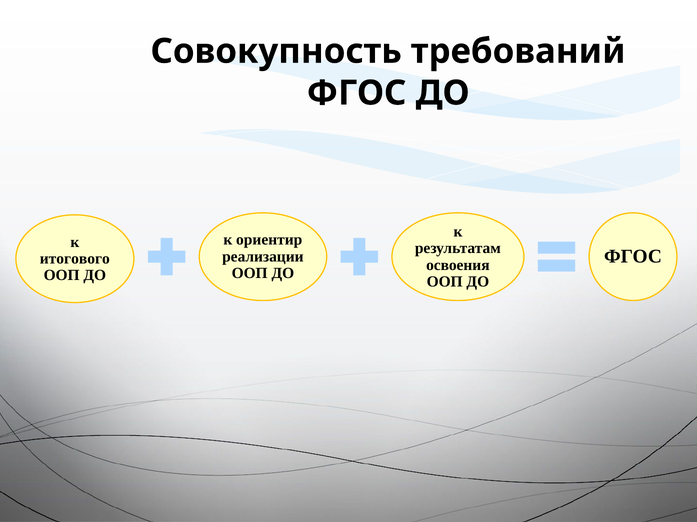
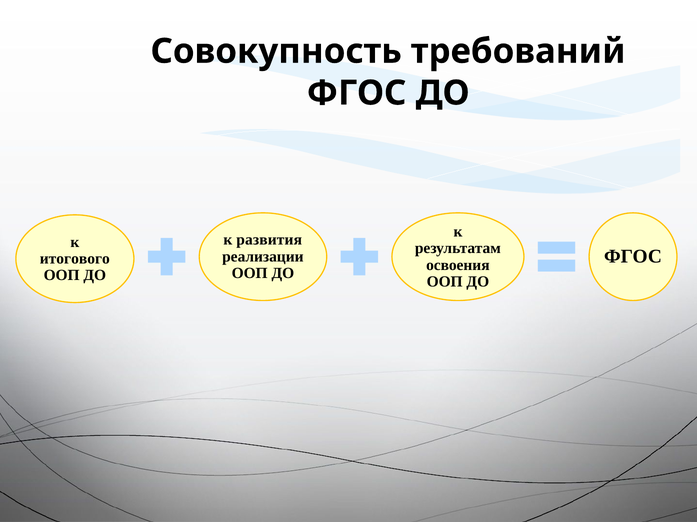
ориентир: ориентир -> развития
